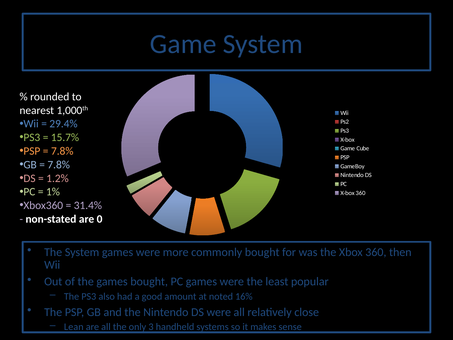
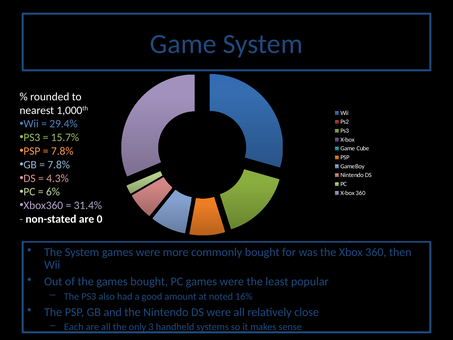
1.2%: 1.2% -> 4.3%
1%: 1% -> 6%
Lean: Lean -> Each
